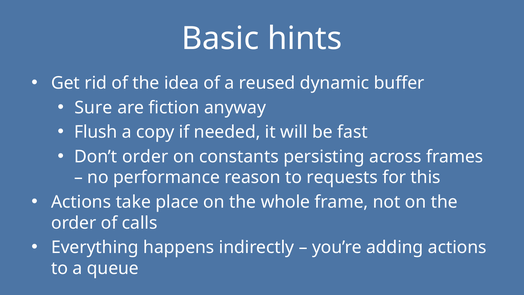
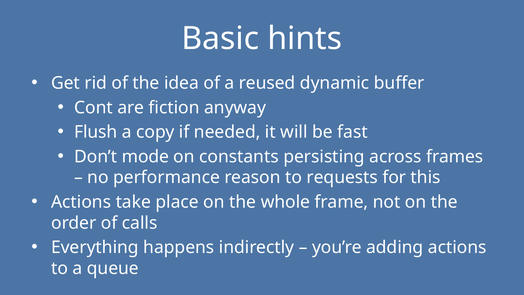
Sure: Sure -> Cont
Don’t order: order -> mode
